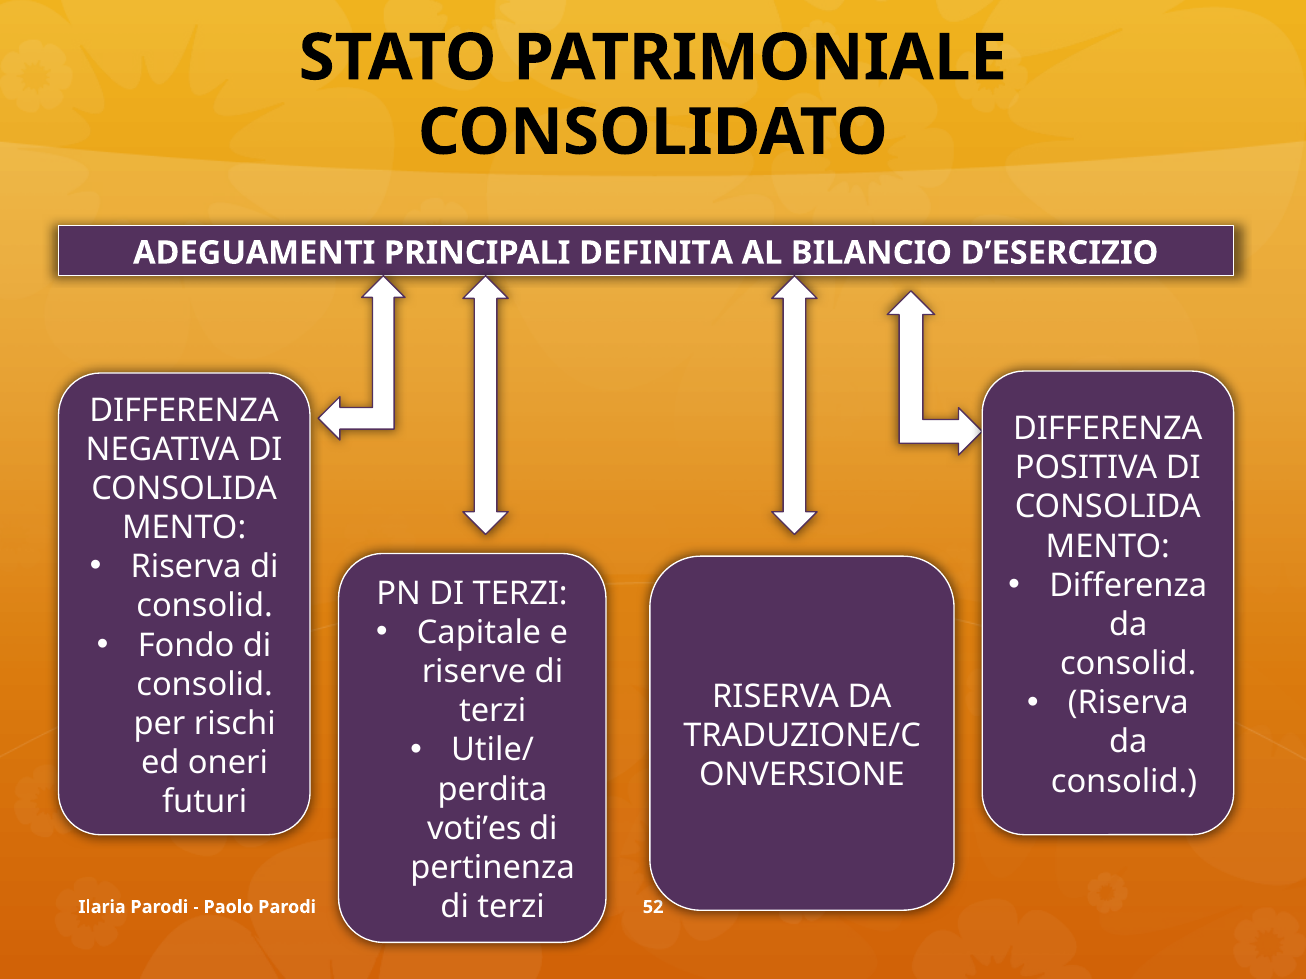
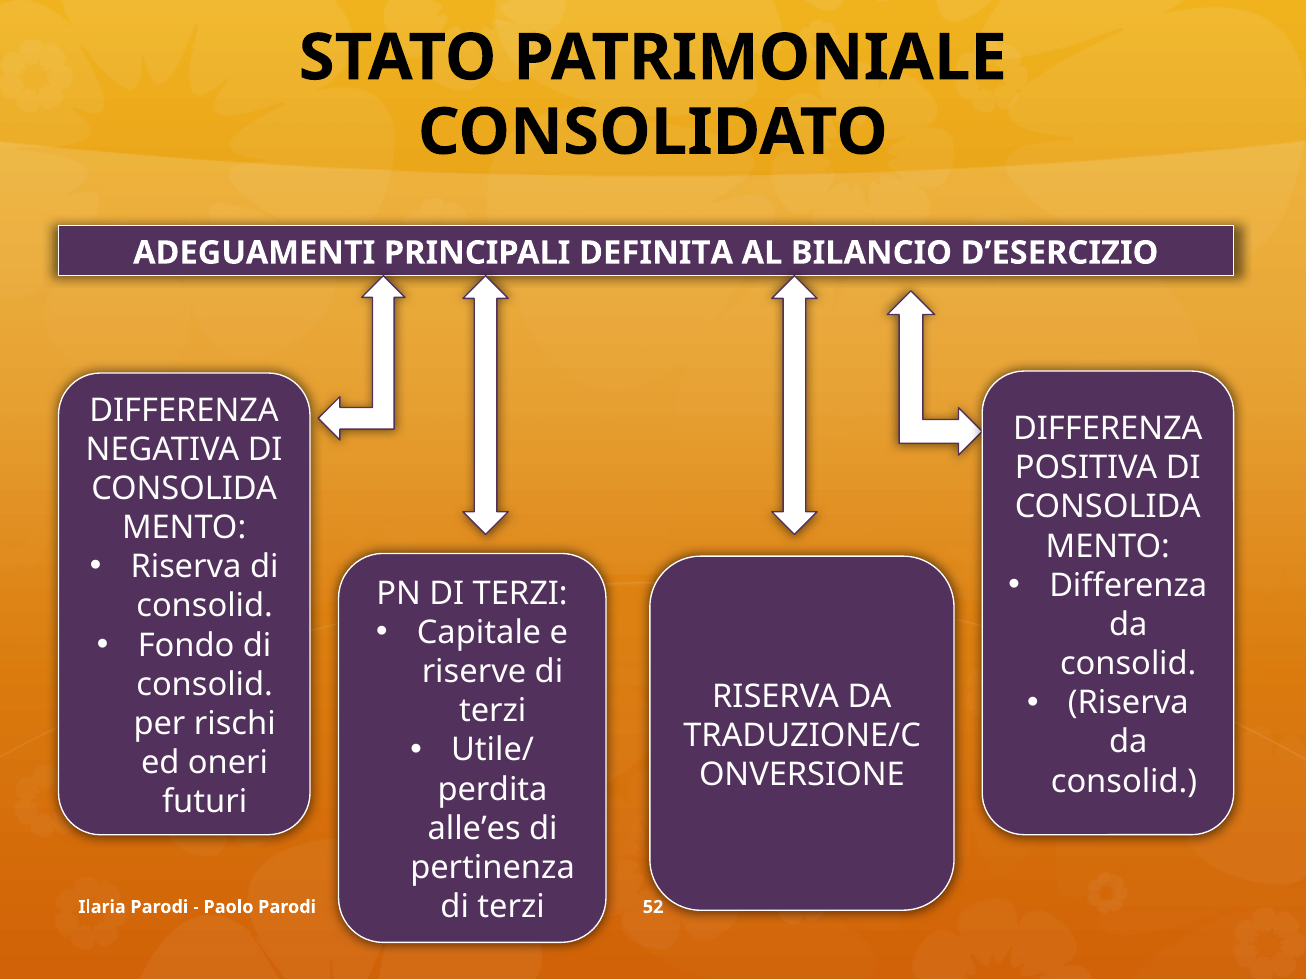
voti’es: voti’es -> alle’es
